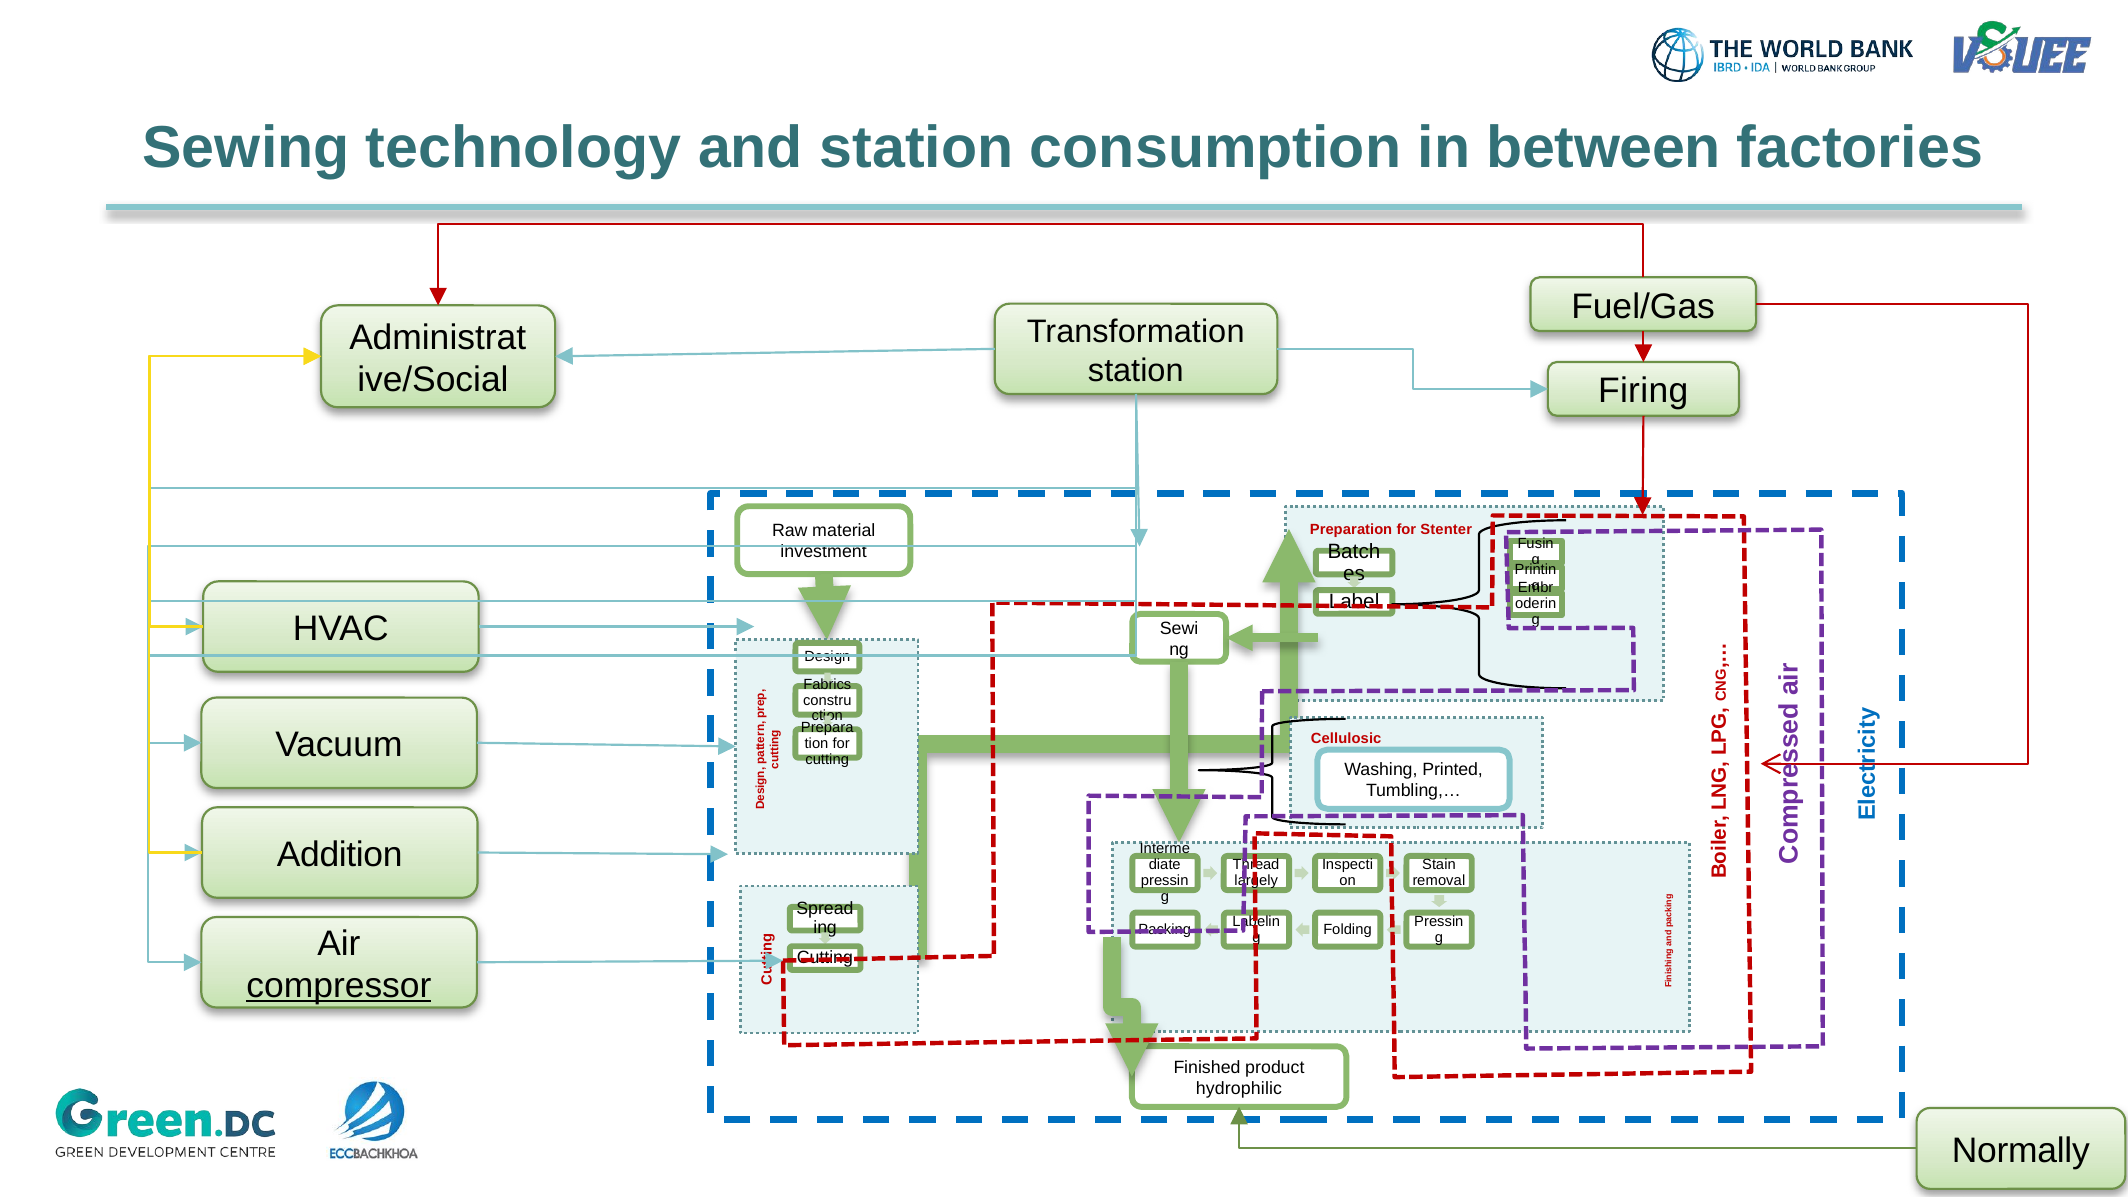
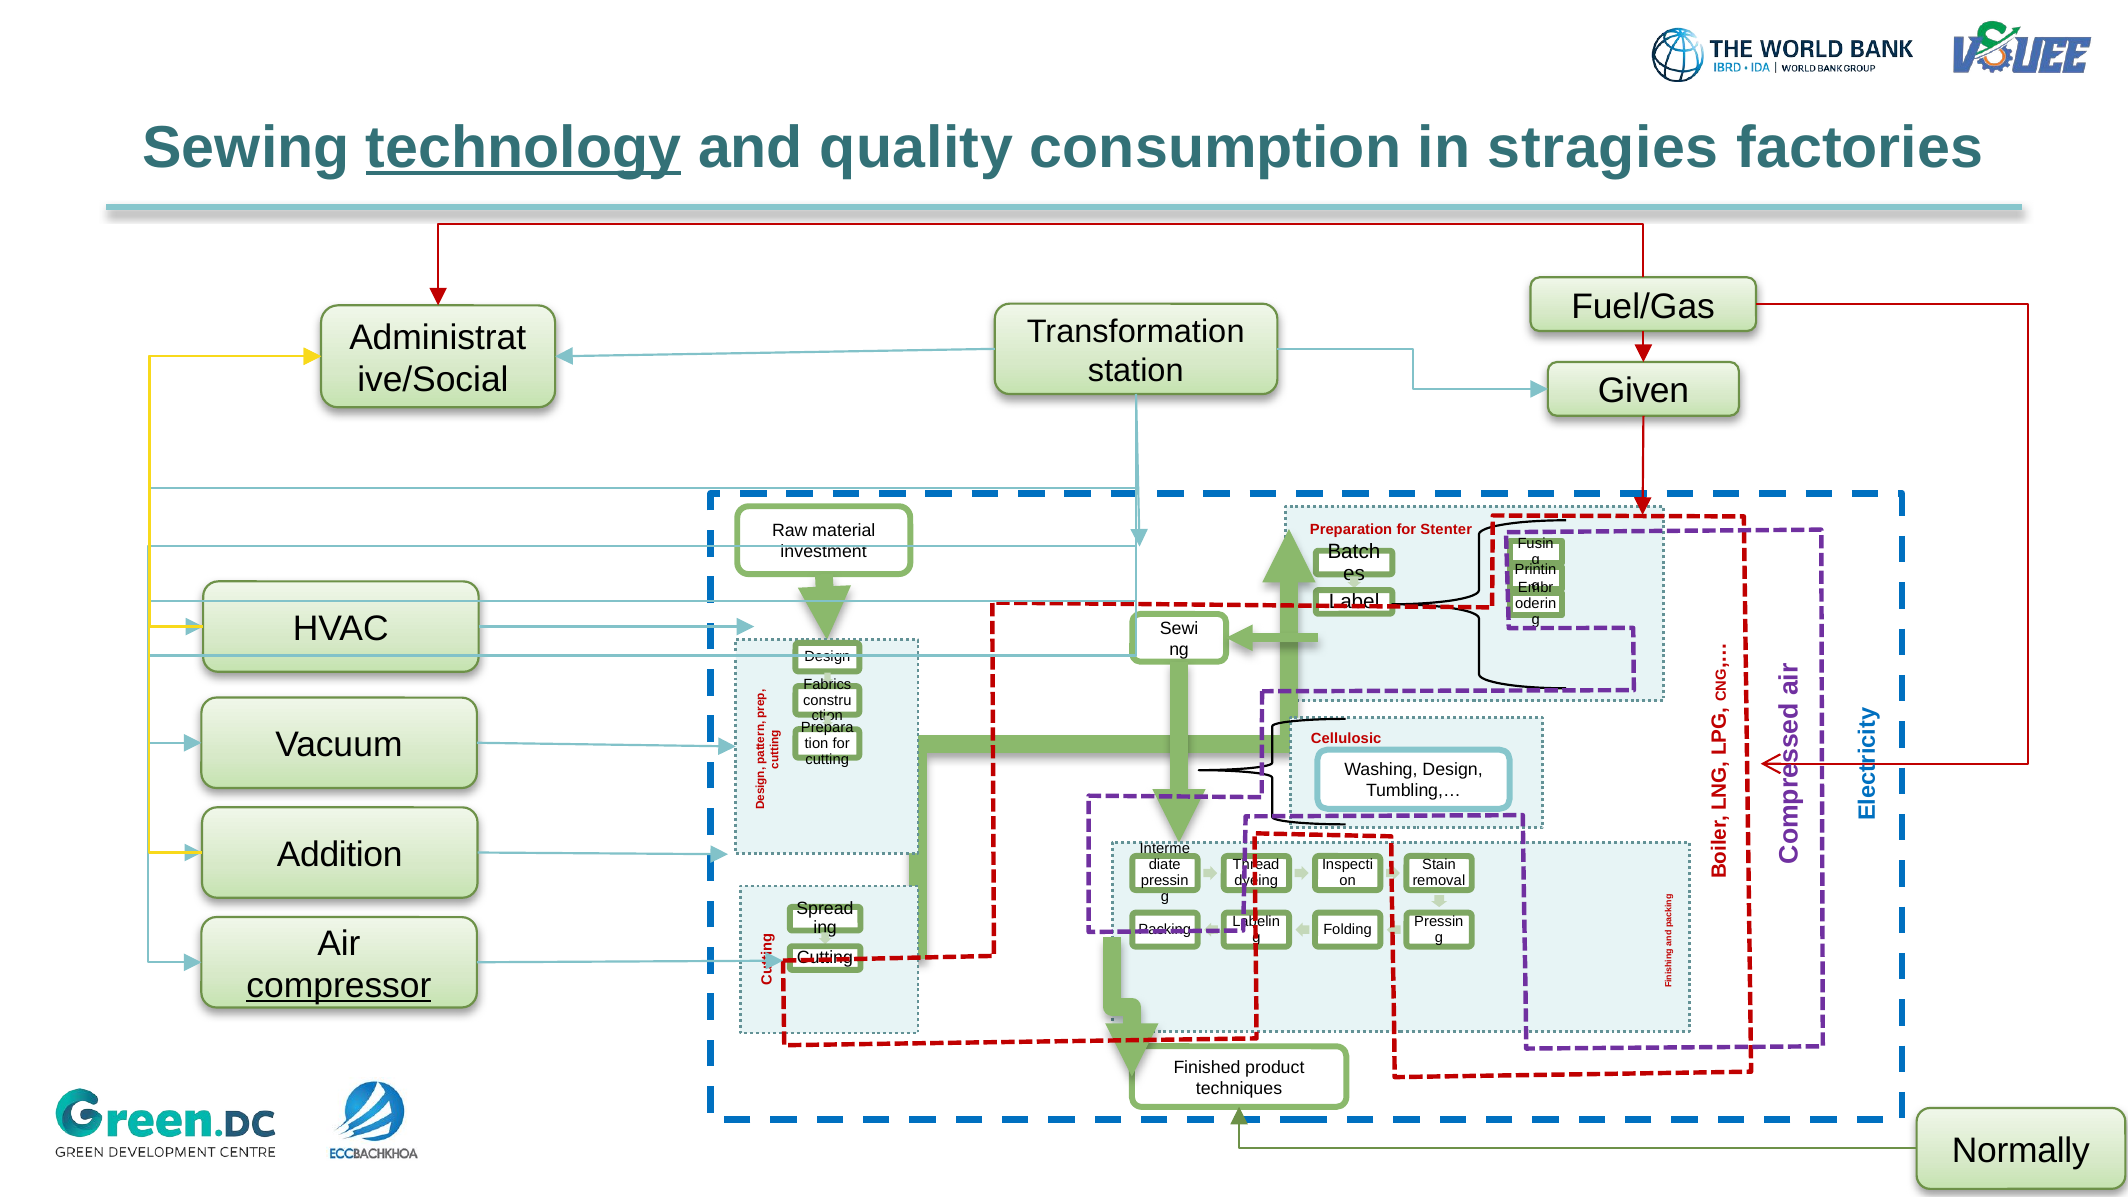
technology underline: none -> present
and station: station -> quality
between: between -> stragies
Firing: Firing -> Given
Washing Printed: Printed -> Design
largely: largely -> dyeing
hydrophilic: hydrophilic -> techniques
